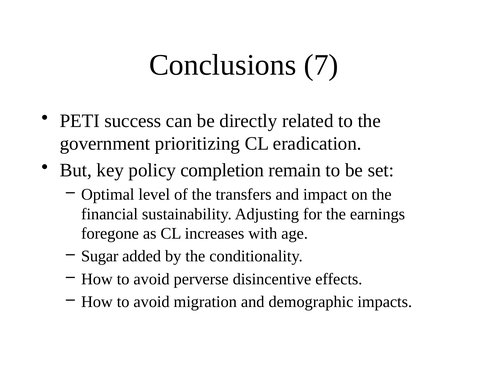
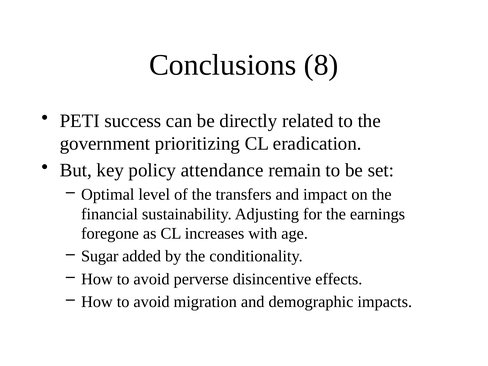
7: 7 -> 8
completion: completion -> attendance
